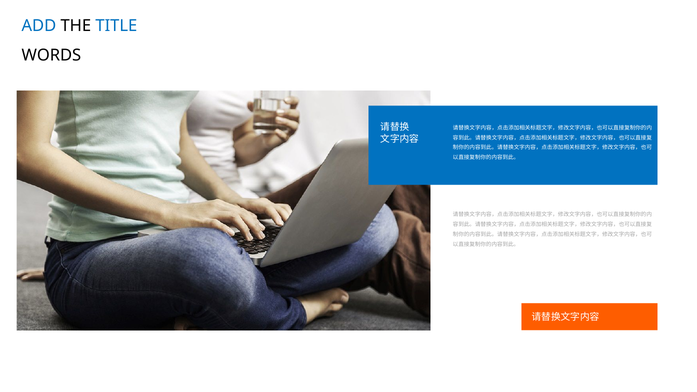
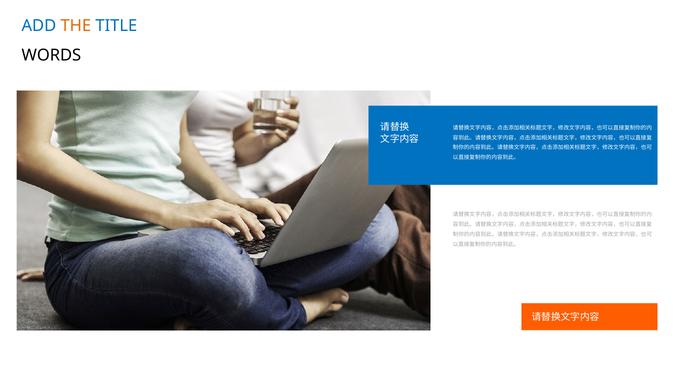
THE colour: black -> orange
